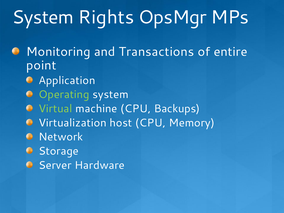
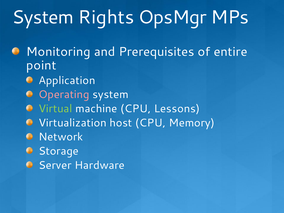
Transactions: Transactions -> Prerequisites
Operating colour: light green -> pink
Backups: Backups -> Lessons
